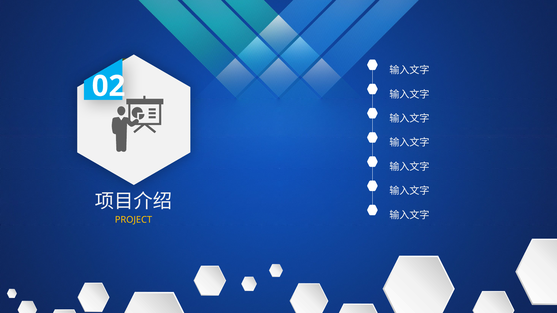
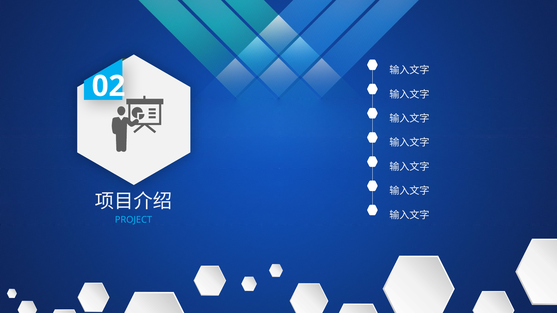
PROJECT colour: yellow -> light blue
